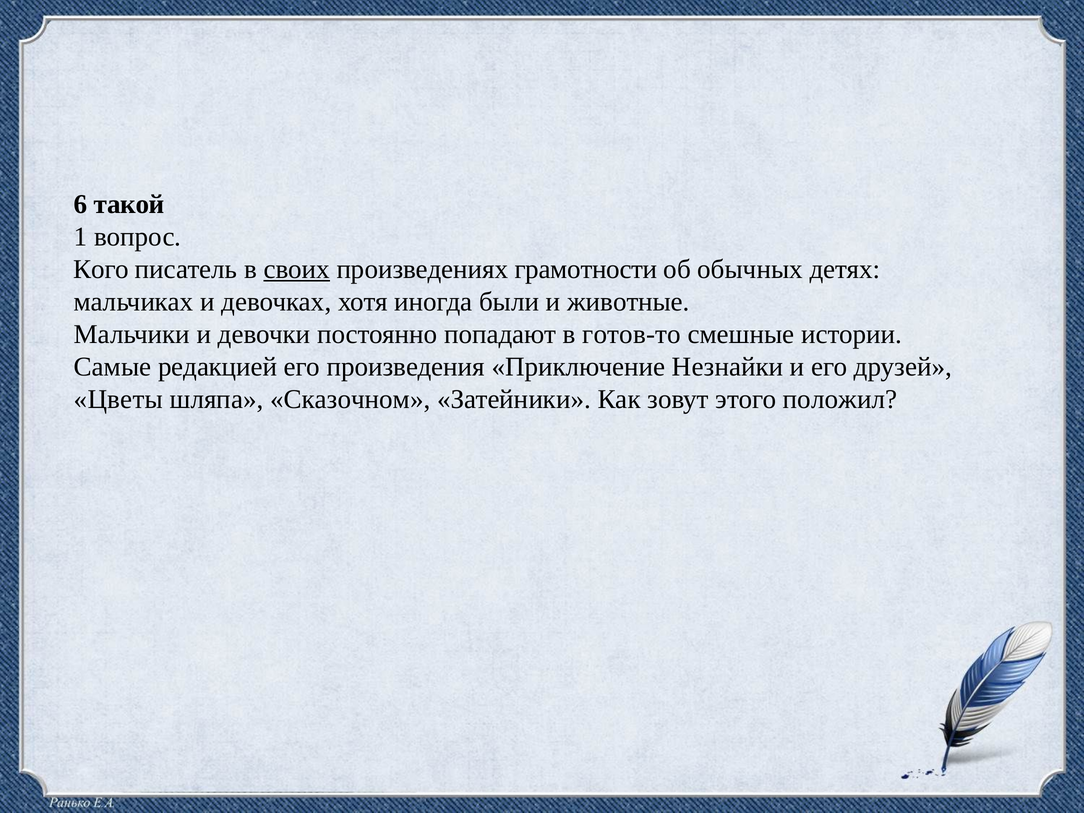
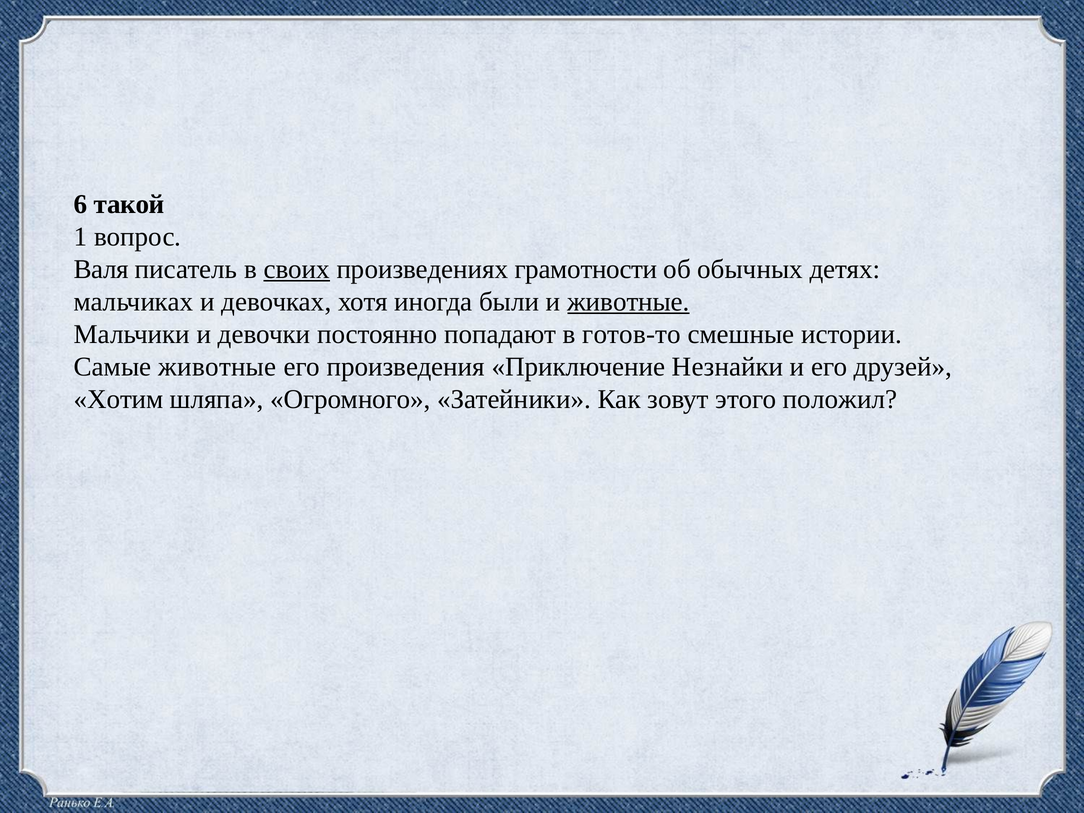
Кого: Кого -> Валя
животные at (628, 302) underline: none -> present
Самые редакцией: редакцией -> животные
Цветы: Цветы -> Хотим
Сказочном: Сказочном -> Огромного
